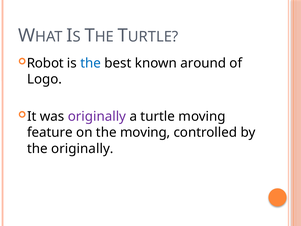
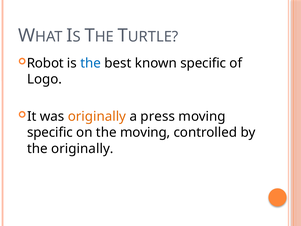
known around: around -> specific
originally at (97, 116) colour: purple -> orange
turtle: turtle -> press
feature at (50, 132): feature -> specific
